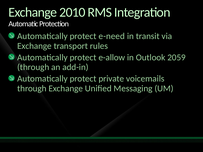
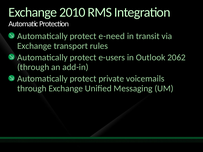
e-allow: e-allow -> e-users
2059: 2059 -> 2062
